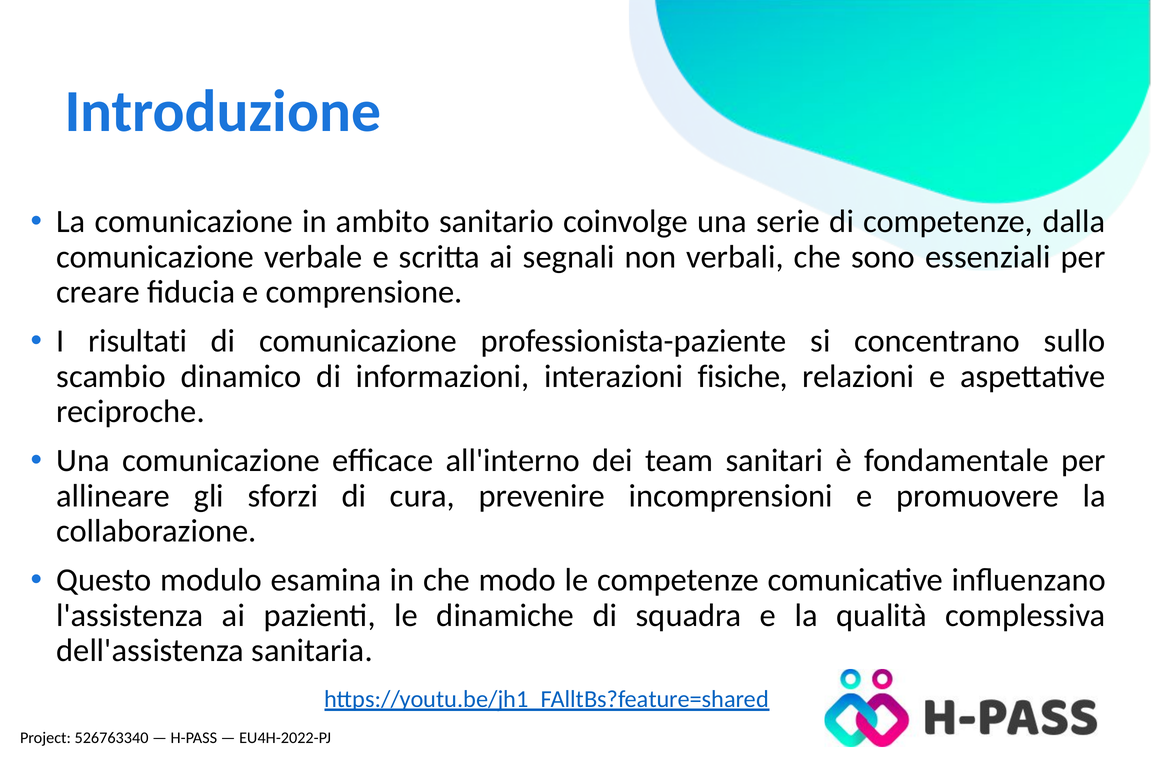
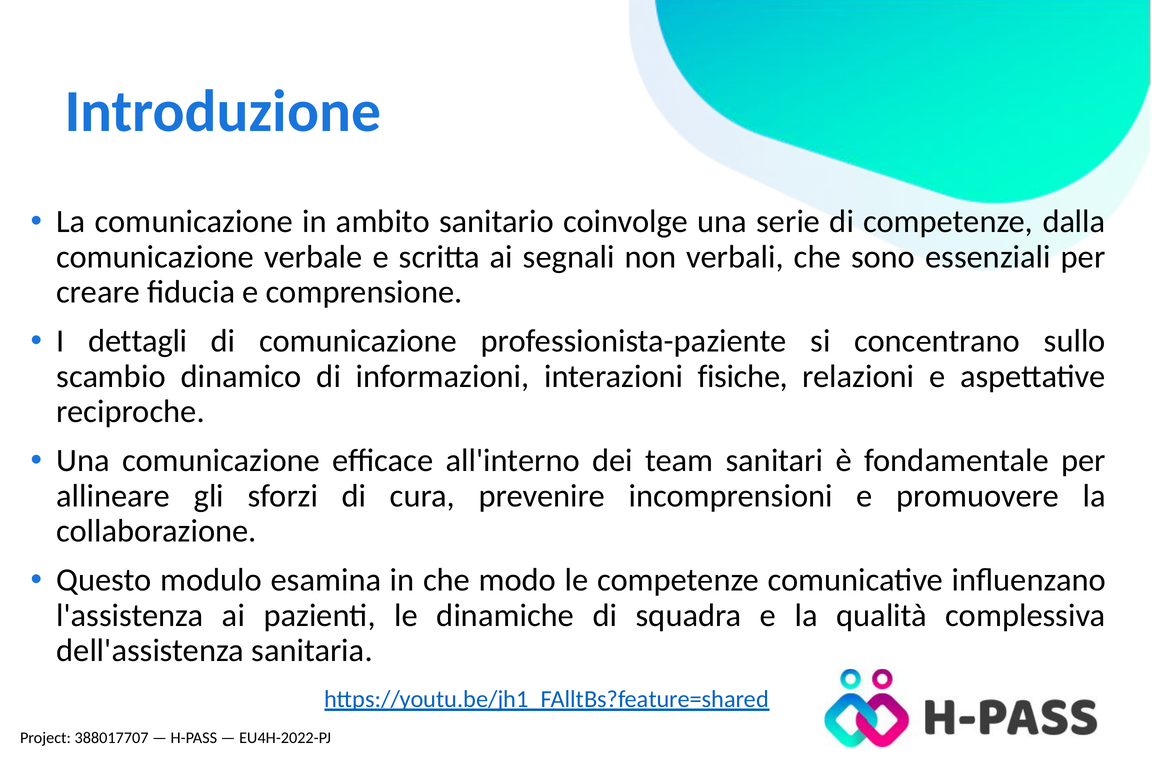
risultati: risultati -> dettagli
526763340: 526763340 -> 388017707
